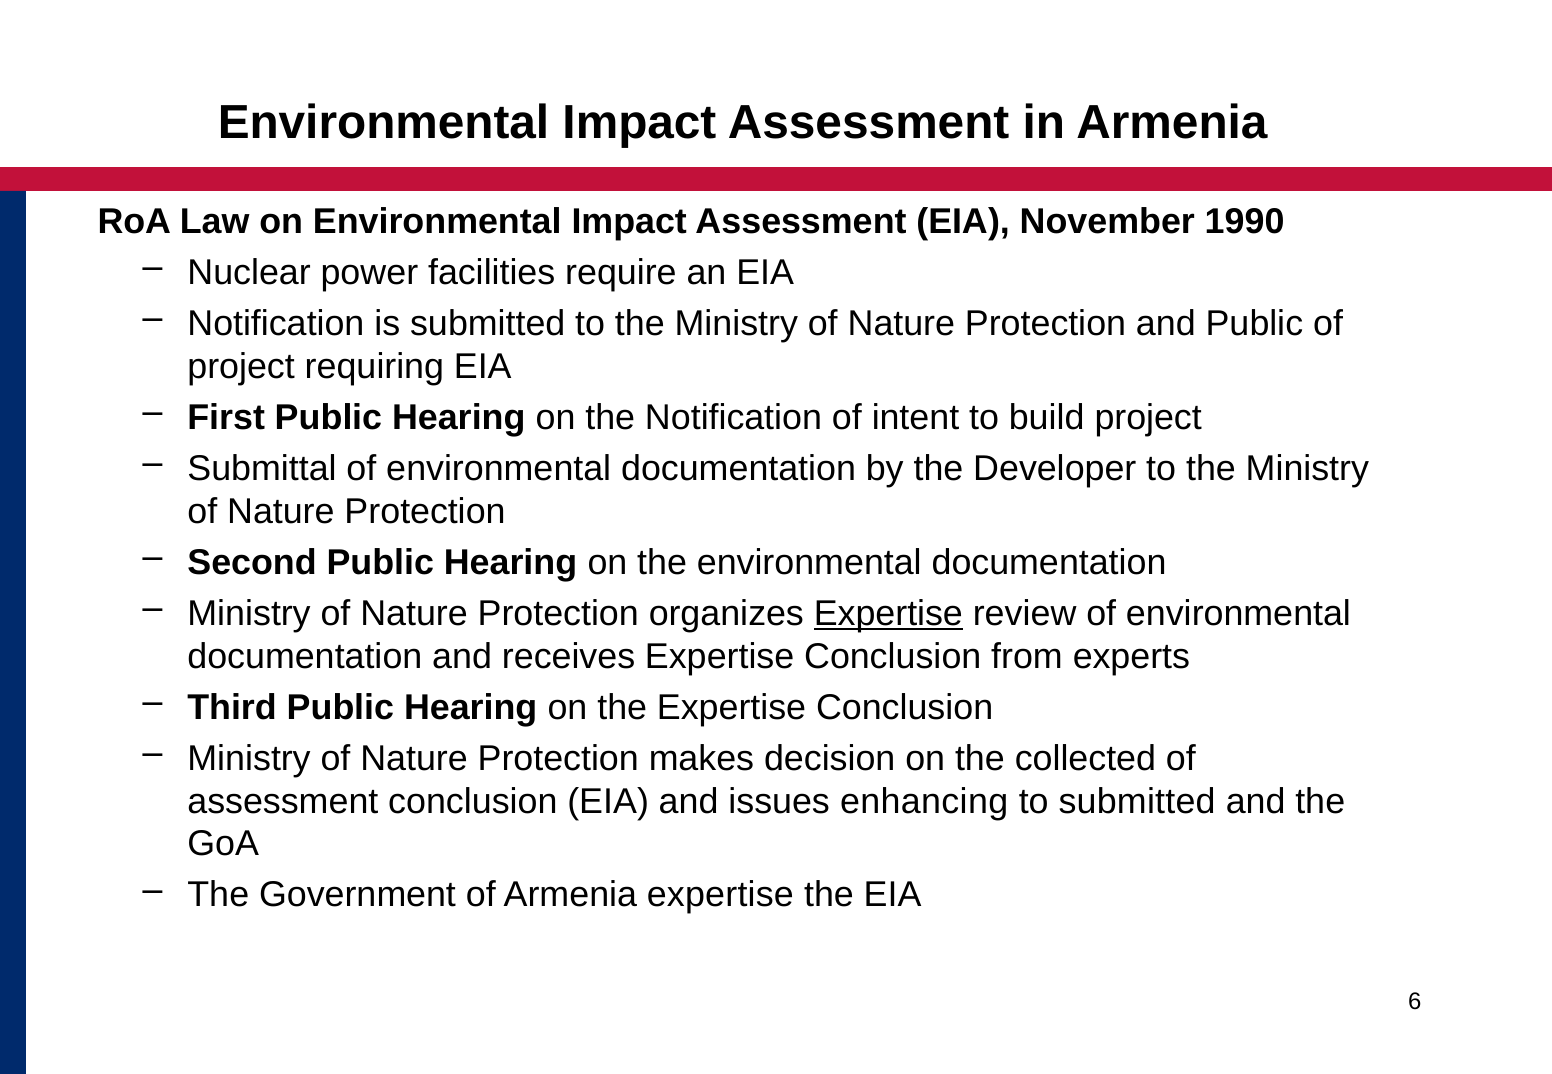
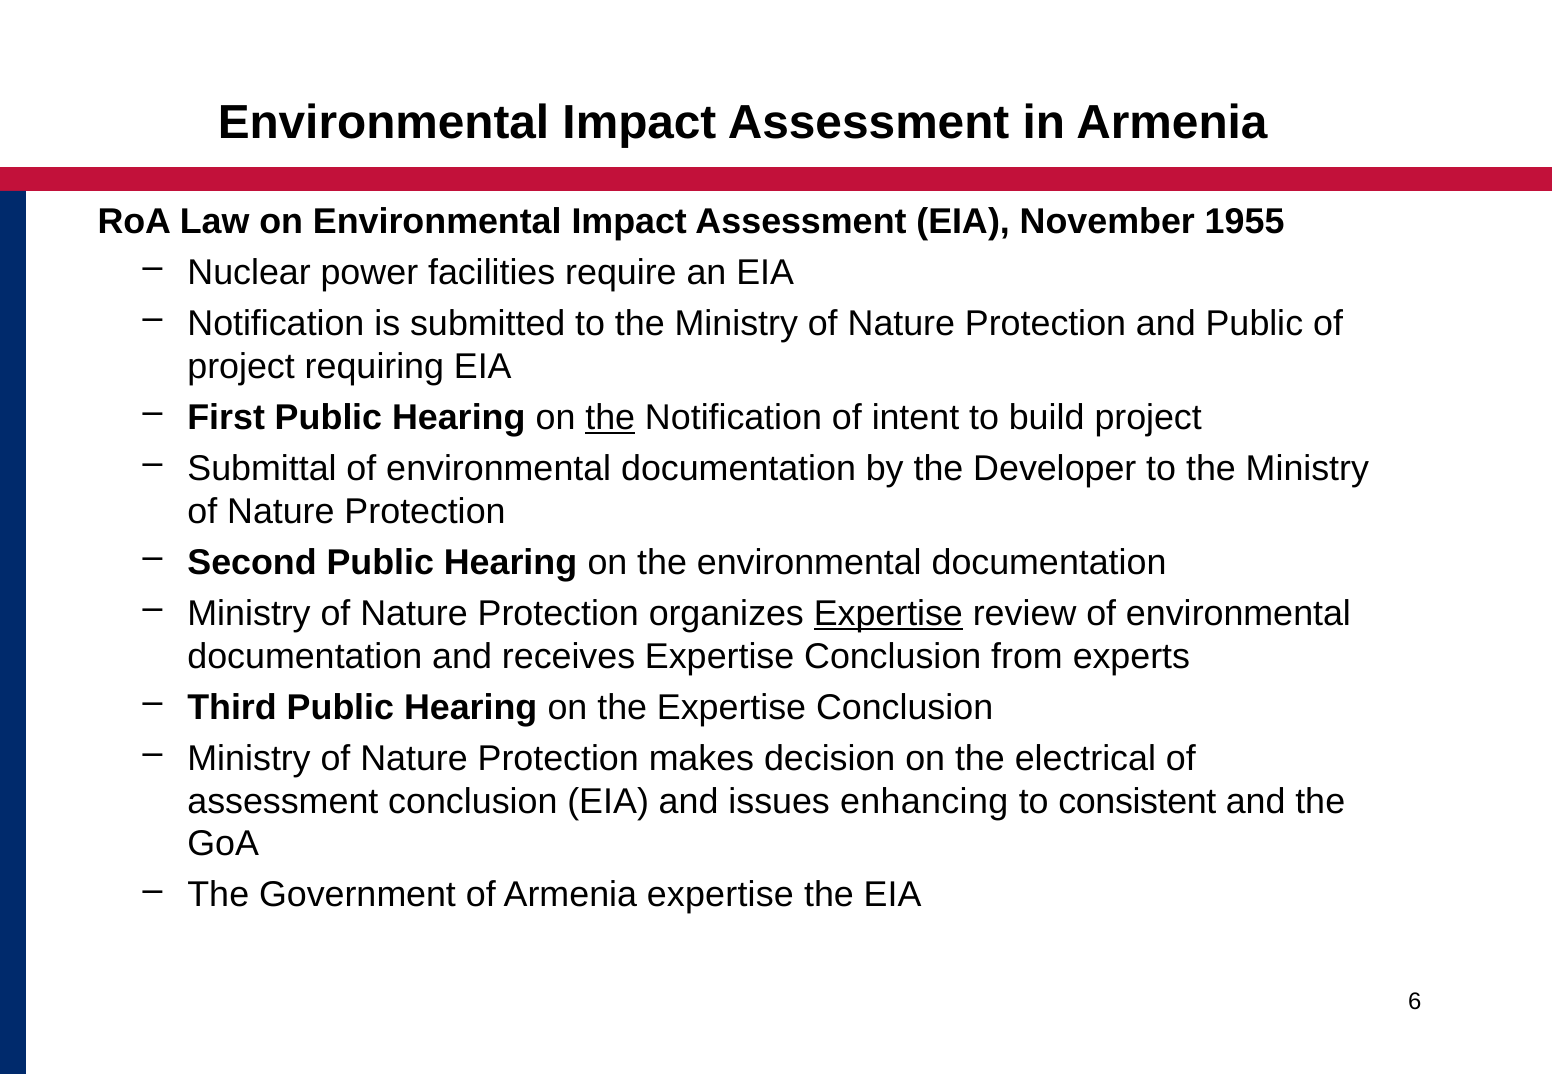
1990: 1990 -> 1955
the at (610, 418) underline: none -> present
collected: collected -> electrical
to submitted: submitted -> consistent
